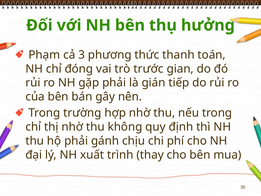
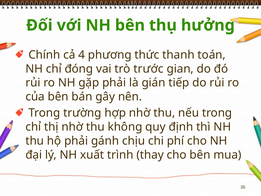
Phạm: Phạm -> Chính
3: 3 -> 4
